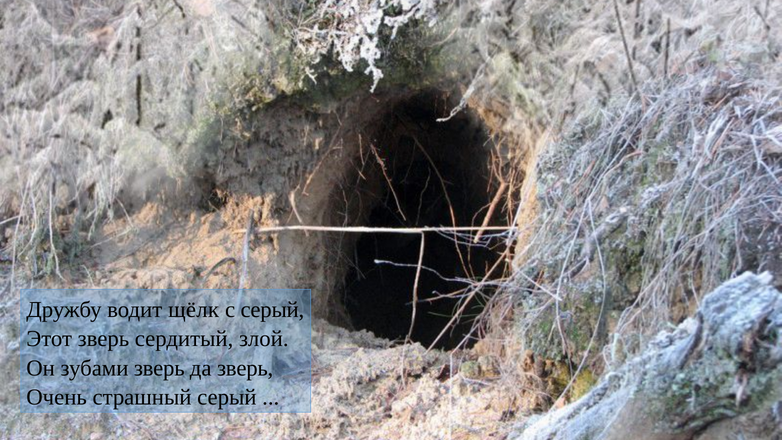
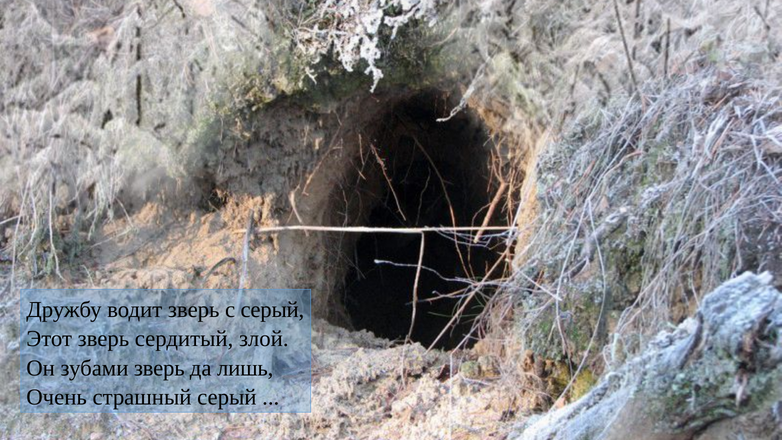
водит щёлк: щёлк -> зверь
да зверь: зверь -> лишь
